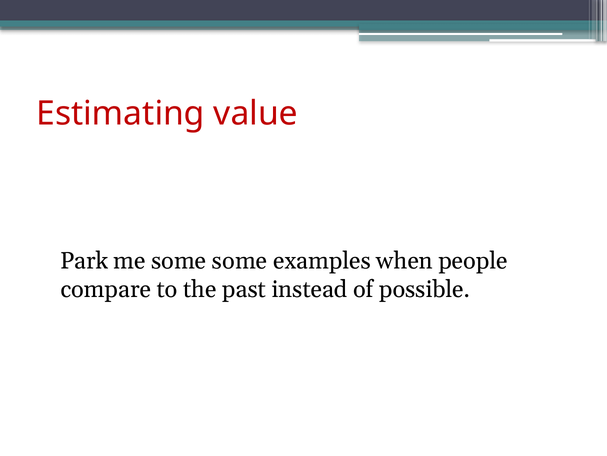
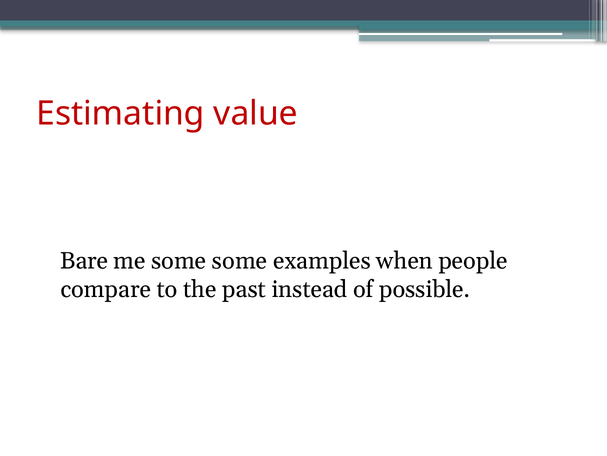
Park: Park -> Bare
